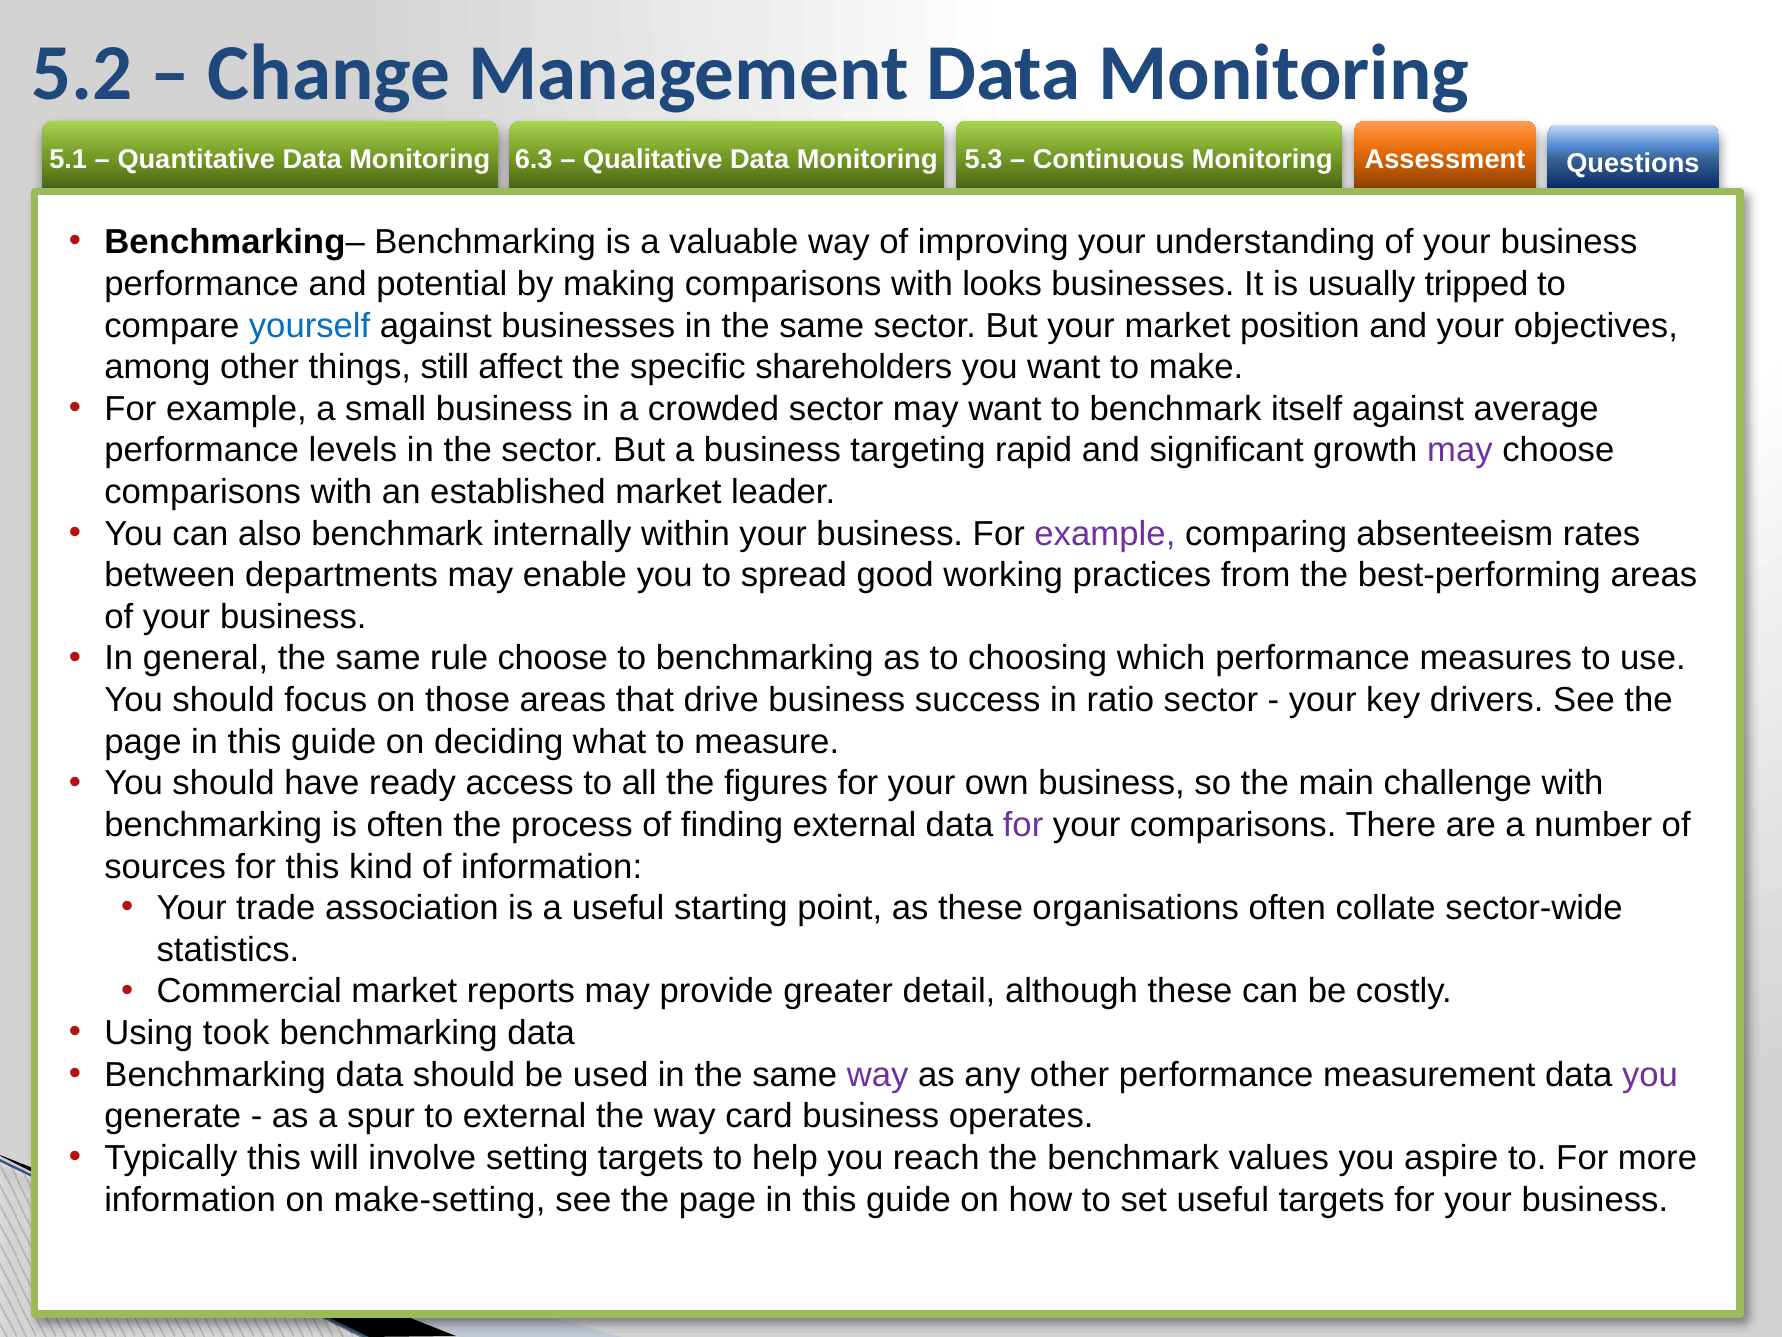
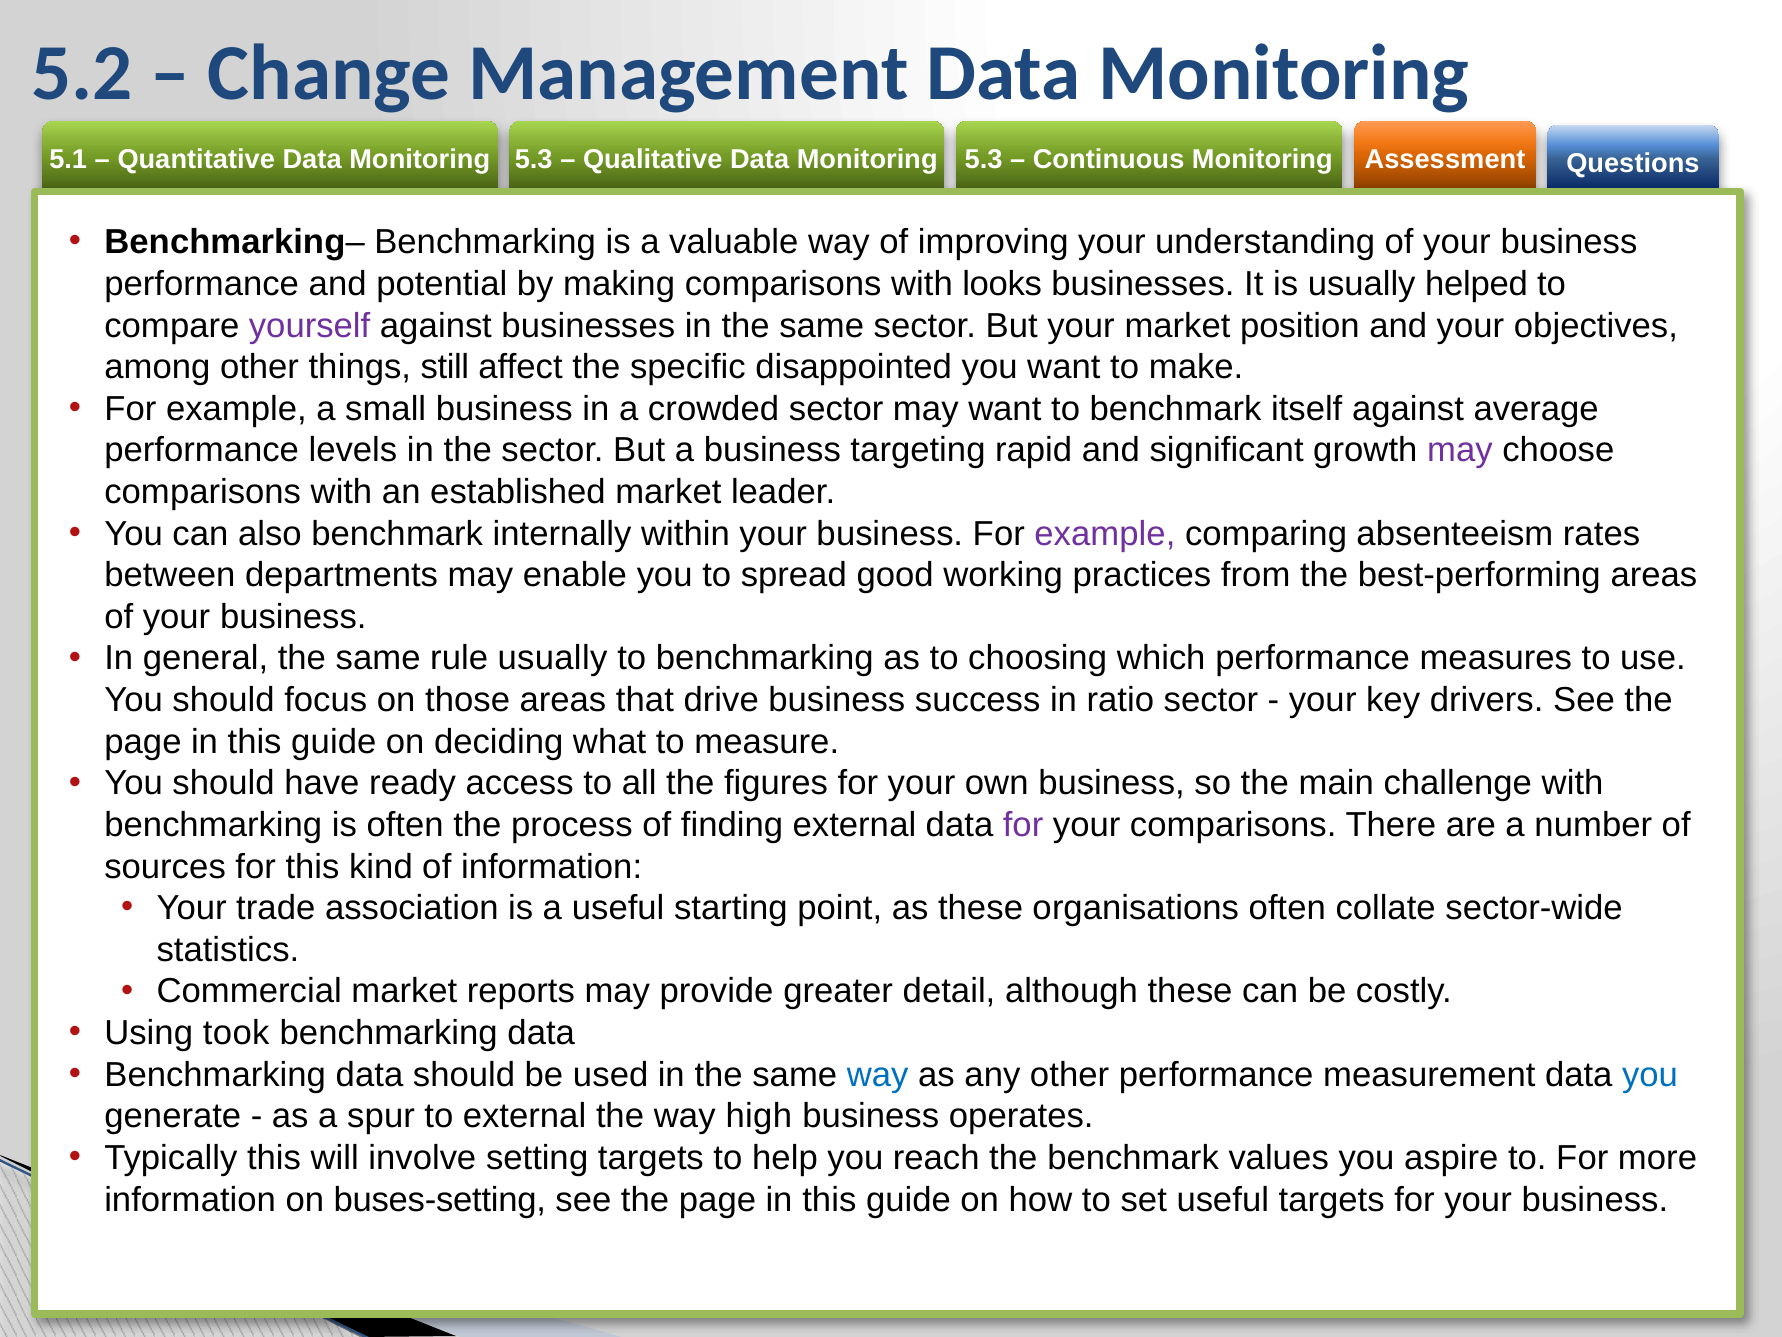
6.3 at (534, 159): 6.3 -> 5.3
tripped: tripped -> helped
yourself colour: blue -> purple
shareholders: shareholders -> disappointed
rule choose: choose -> usually
way at (878, 1074) colour: purple -> blue
you at (1650, 1074) colour: purple -> blue
card: card -> high
make-setting: make-setting -> buses-setting
